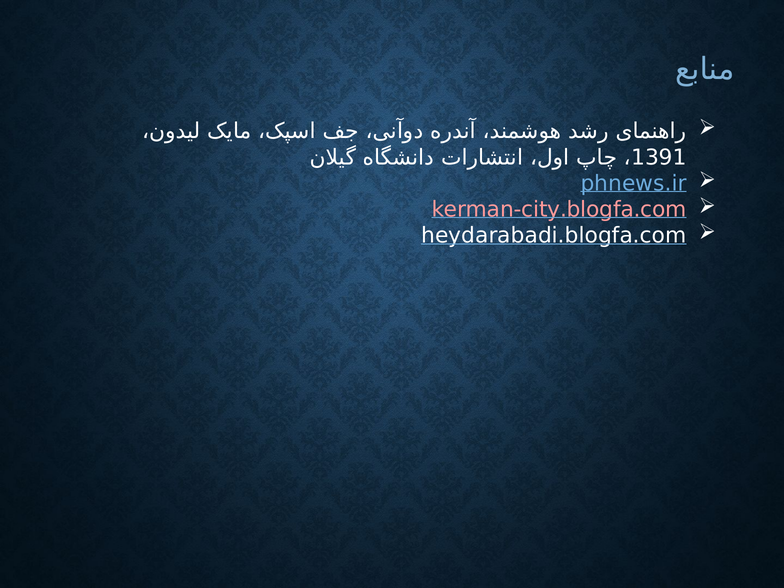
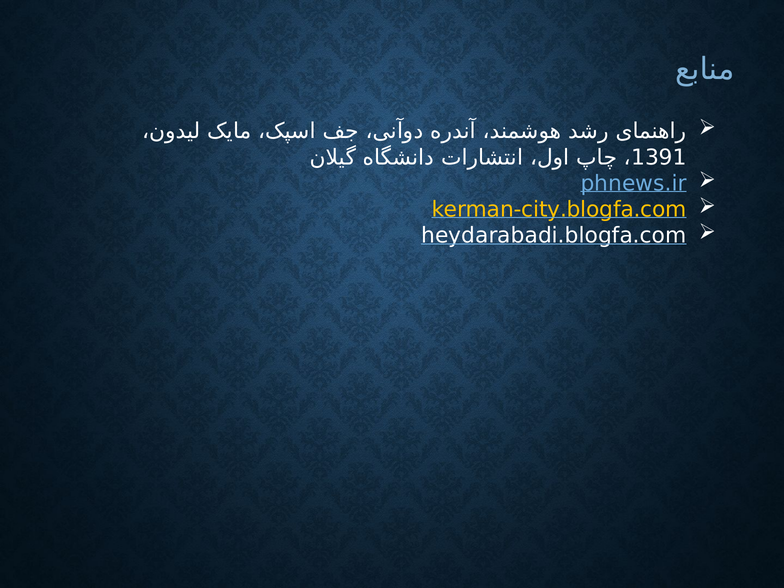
kerman-city.blogfa.com colour: pink -> yellow
